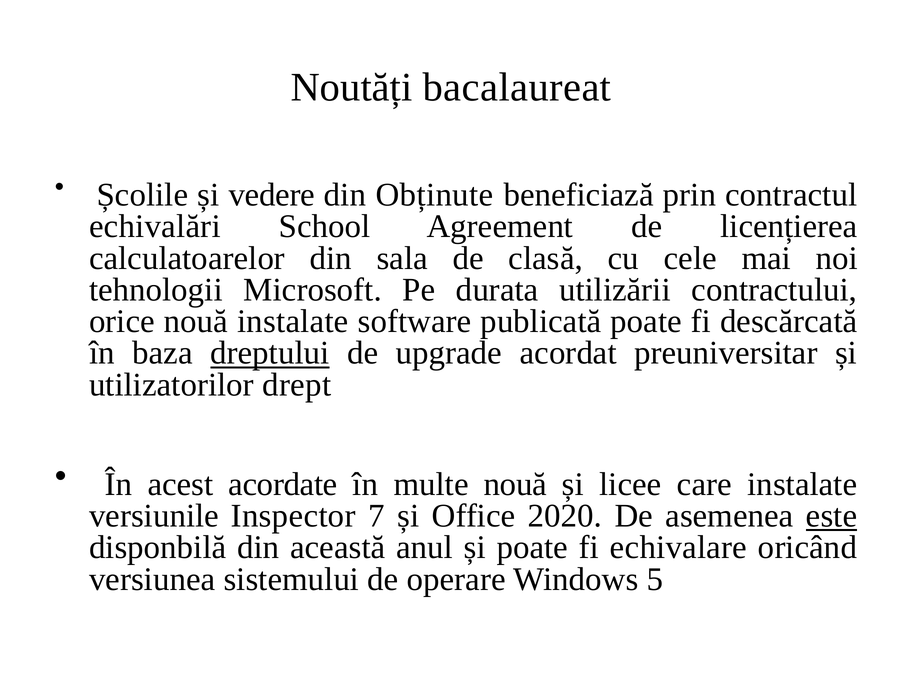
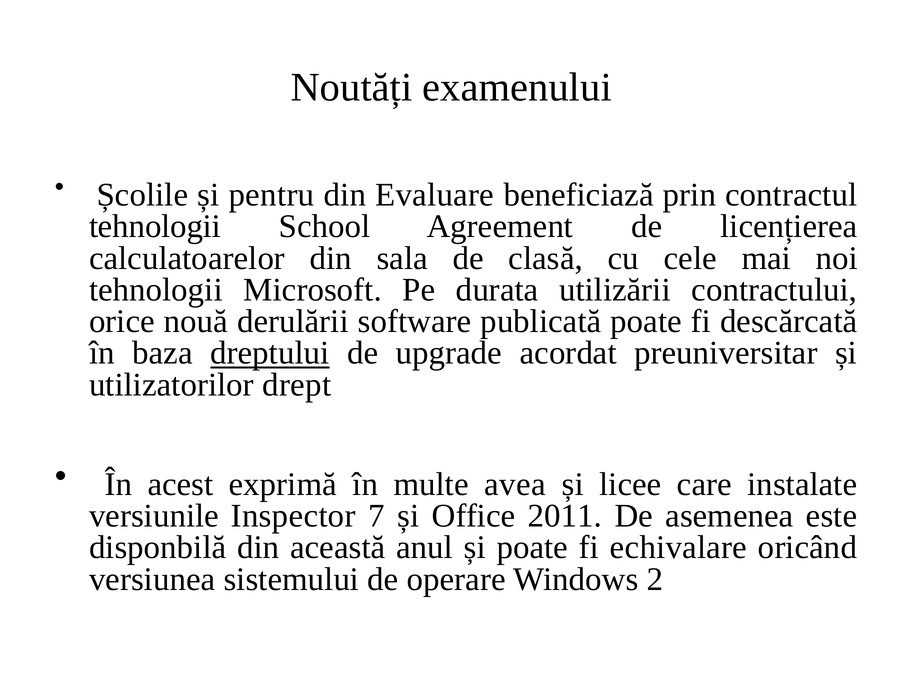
bacalaureat: bacalaureat -> examenului
vedere: vedere -> pentru
Obținute: Obținute -> Evaluare
echivalări at (155, 226): echivalări -> tehnologii
nouă instalate: instalate -> derulării
acordate: acordate -> exprimă
multe nouă: nouă -> avea
2020: 2020 -> 2011
este underline: present -> none
5: 5 -> 2
